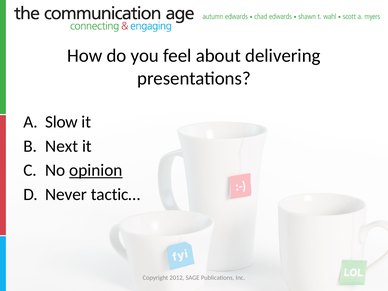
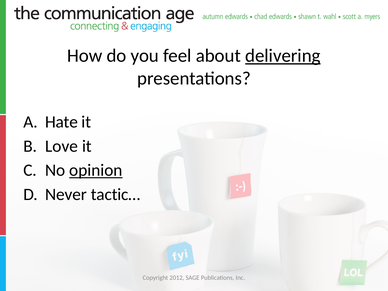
delivering underline: none -> present
Slow: Slow -> Hate
Next: Next -> Love
